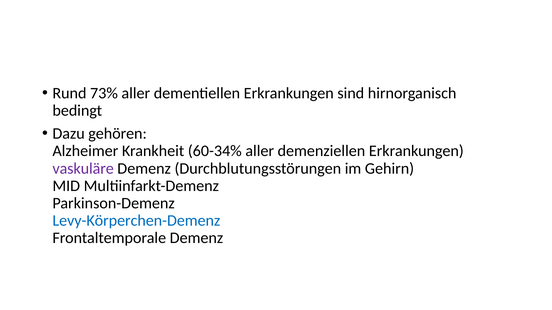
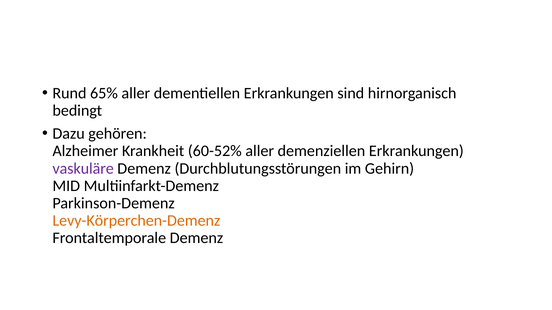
73%: 73% -> 65%
60-34%: 60-34% -> 60-52%
Levy-Körperchen-Demenz colour: blue -> orange
